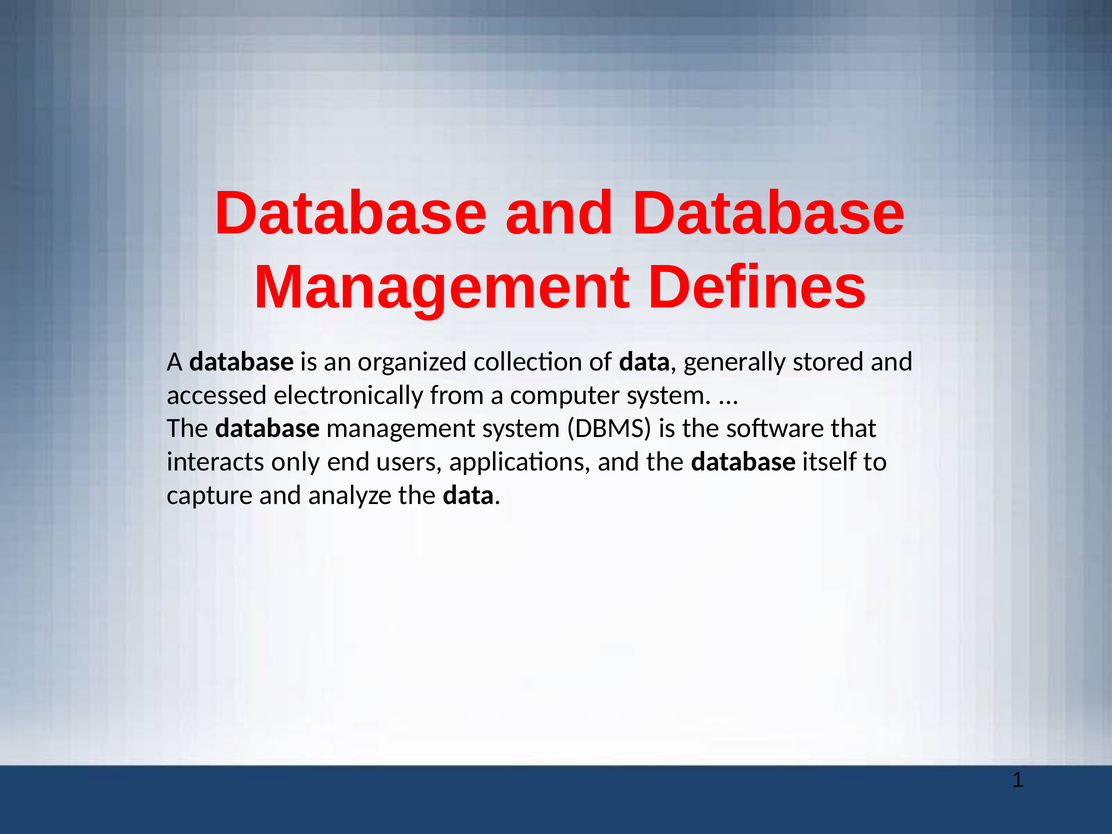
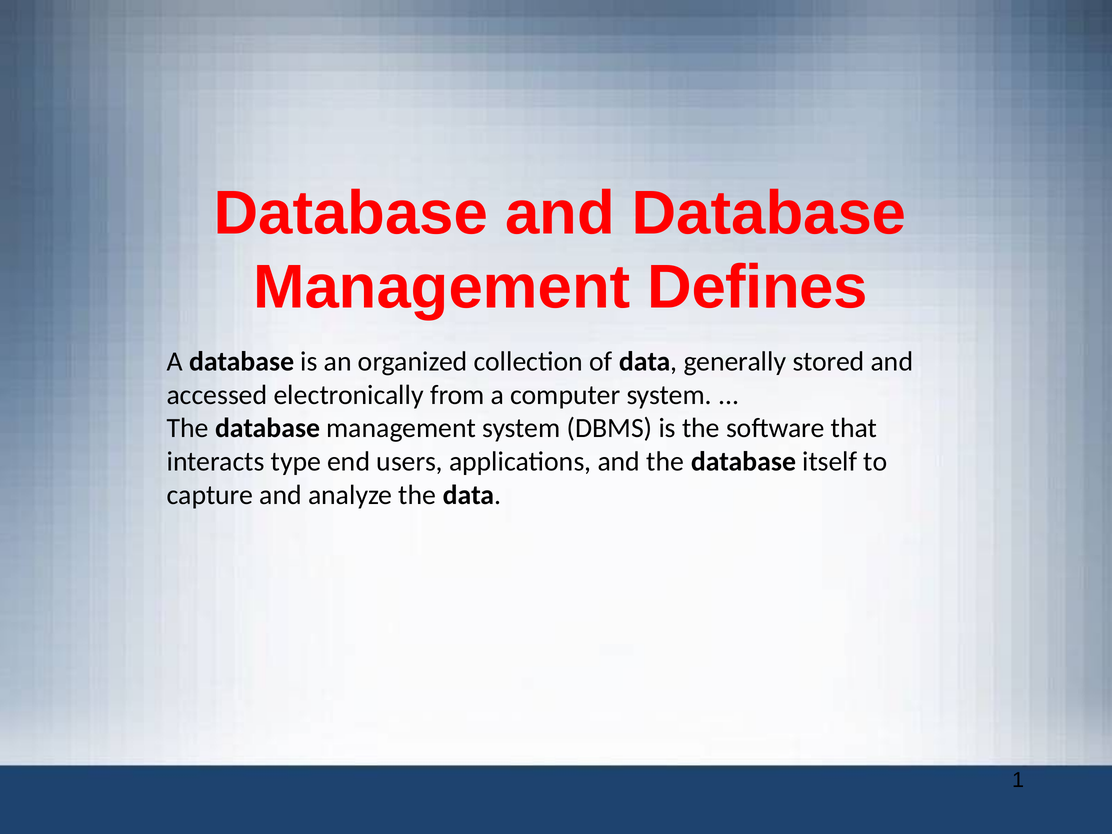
only: only -> type
